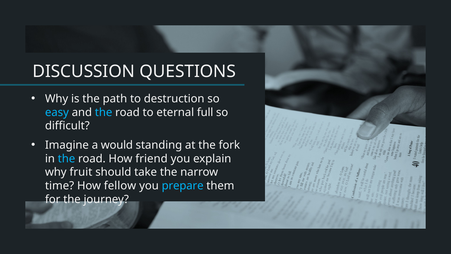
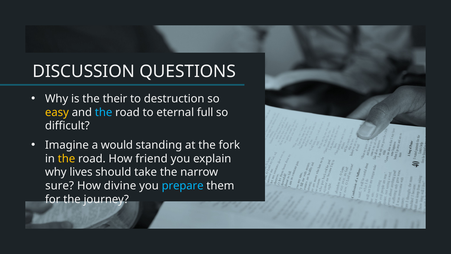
path: path -> their
easy colour: light blue -> yellow
the at (66, 158) colour: light blue -> yellow
fruit: fruit -> lives
time: time -> sure
fellow: fellow -> divine
